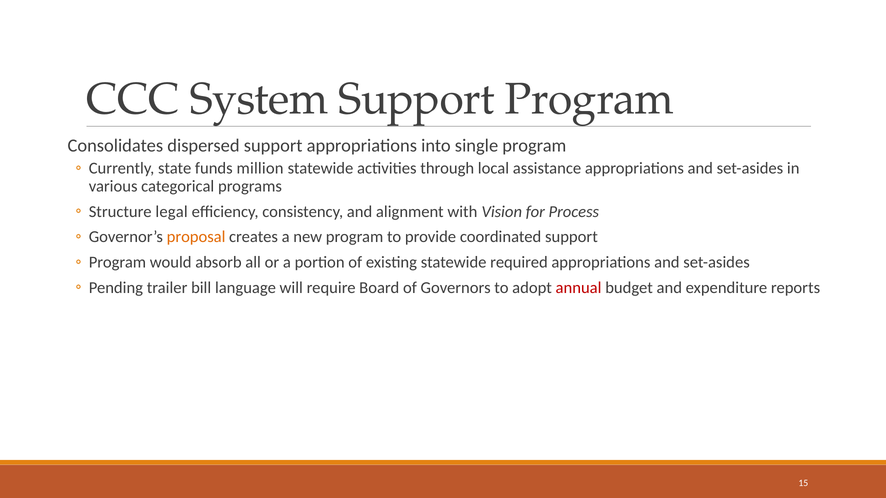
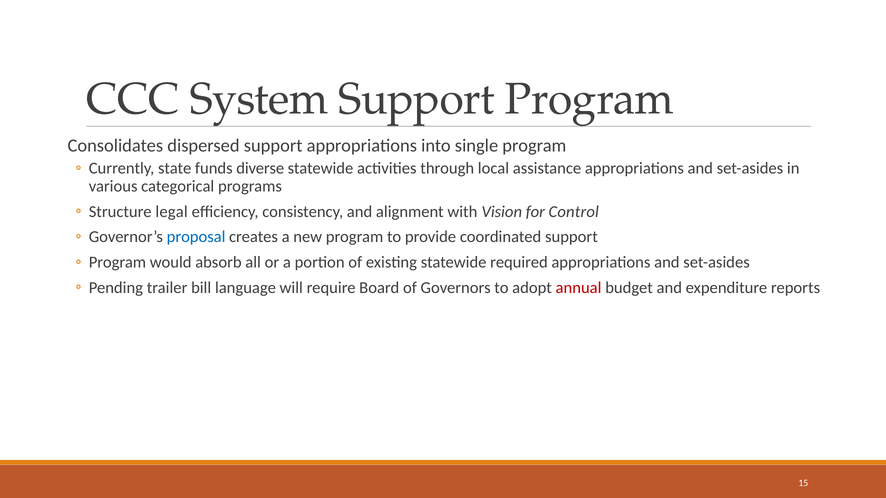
million: million -> diverse
Process: Process -> Control
proposal colour: orange -> blue
